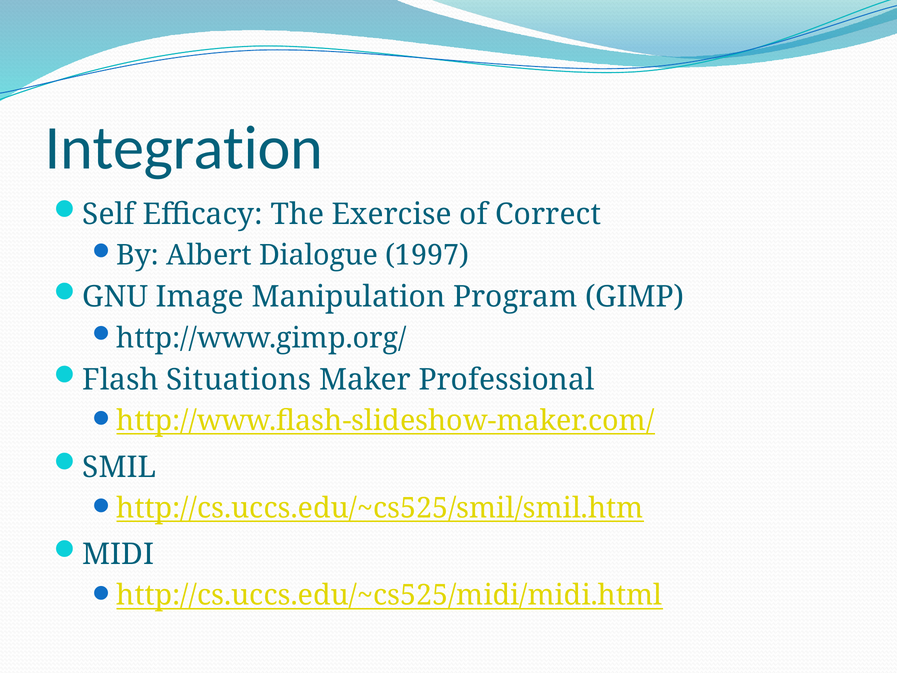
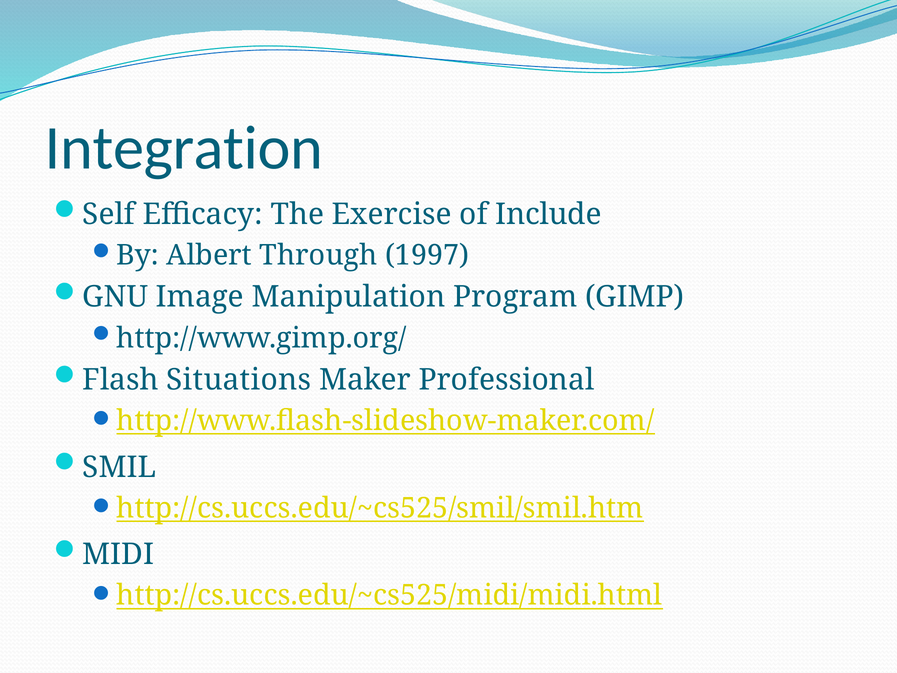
Correct: Correct -> Include
Dialogue: Dialogue -> Through
